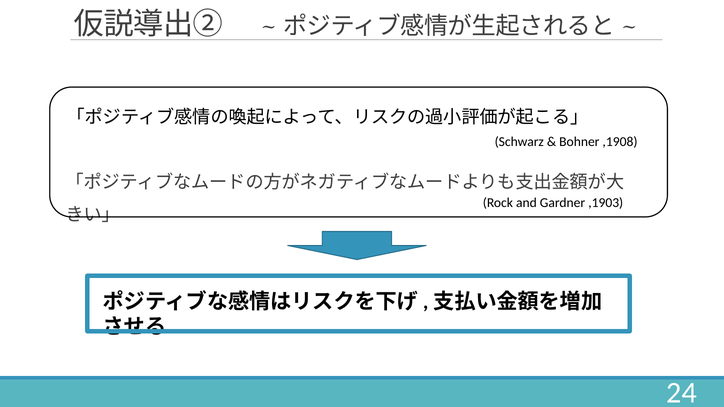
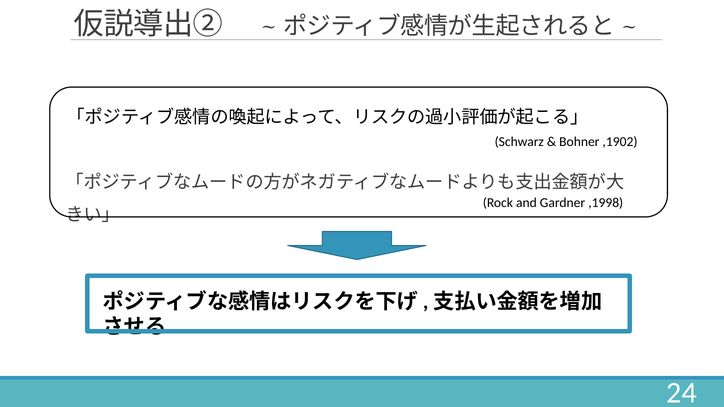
,1908: ,1908 -> ,1902
,1903: ,1903 -> ,1998
